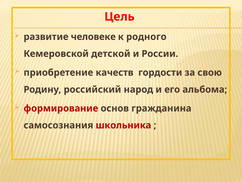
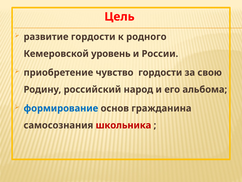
развитие человеке: человеке -> гордости
детской: детской -> уровень
качеств: качеств -> чувство
формирование colour: red -> blue
